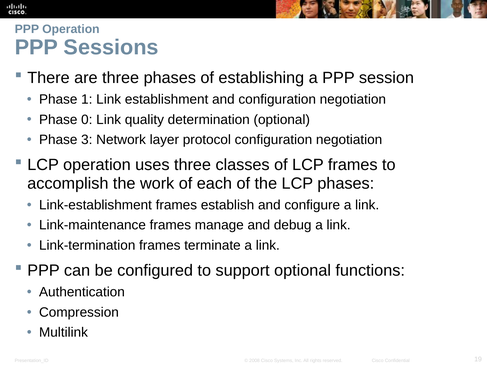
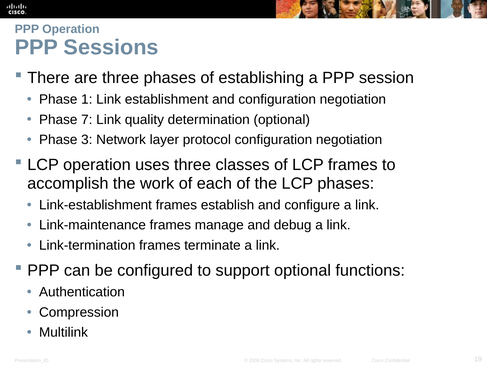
0: 0 -> 7
